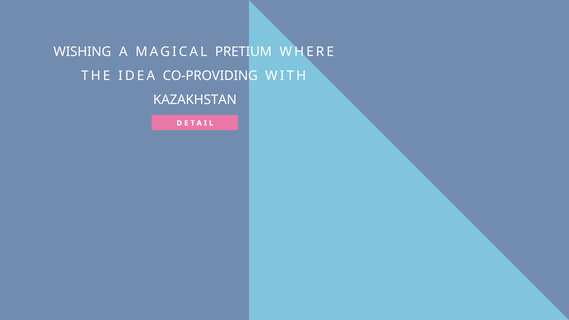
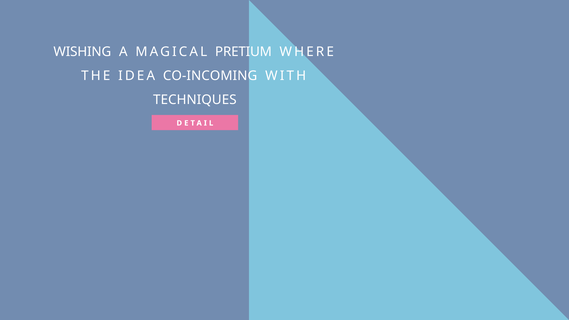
CO-PROVIDING: CO-PROVIDING -> CO-INCOMING
KAZAKHSTAN: KAZAKHSTAN -> TECHNIQUES
